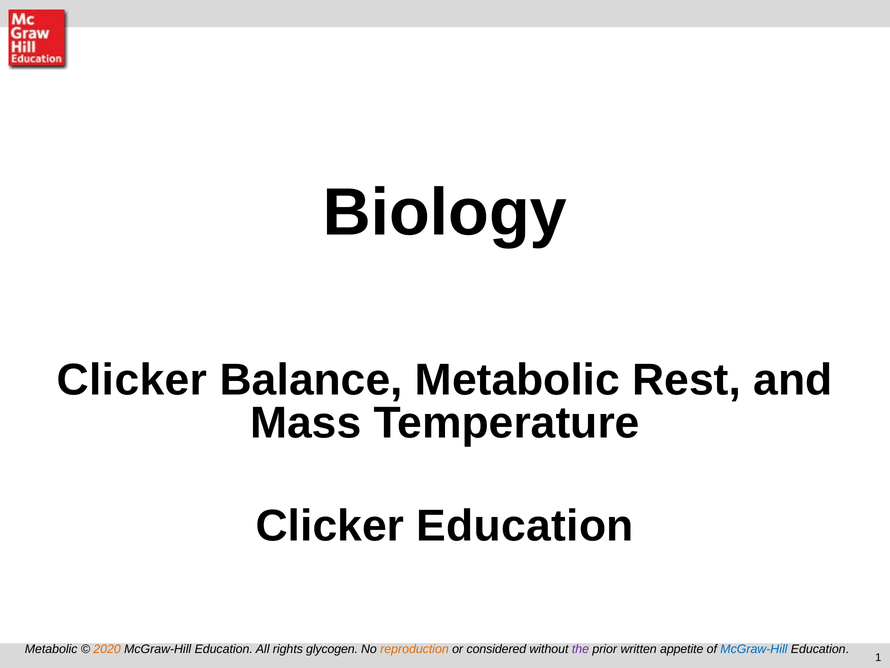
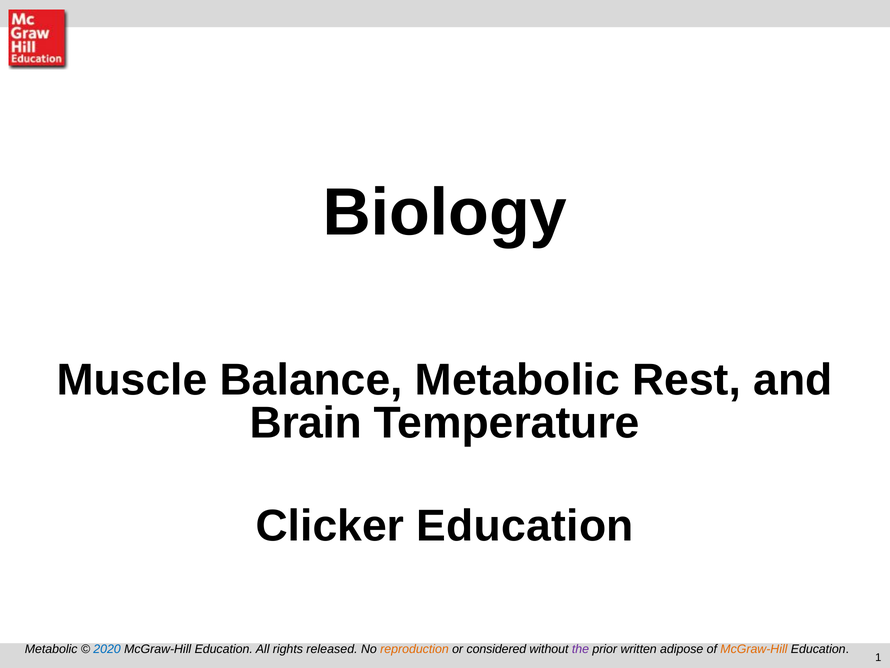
Clicker at (132, 380): Clicker -> Muscle
Mass: Mass -> Brain
2020 colour: orange -> blue
glycogen: glycogen -> released
appetite: appetite -> adipose
McGraw-Hill at (754, 649) colour: blue -> orange
